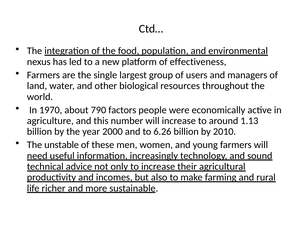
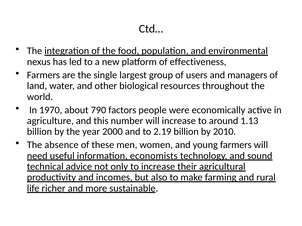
6.26: 6.26 -> 2.19
unstable: unstable -> absence
increasingly: increasingly -> economists
